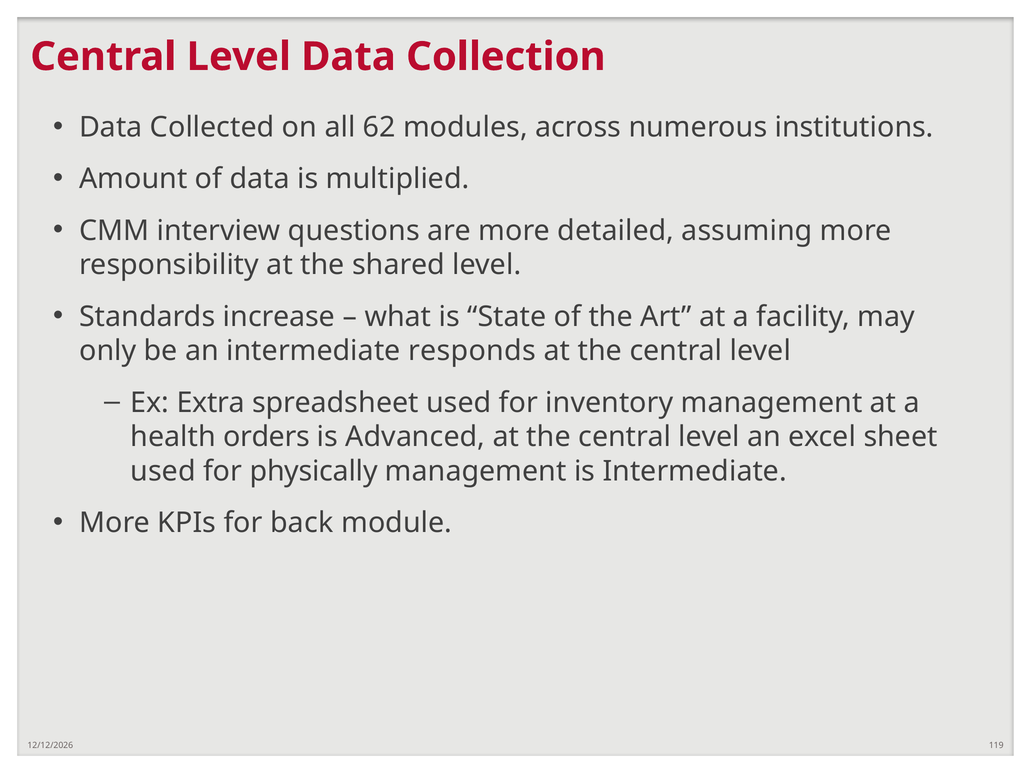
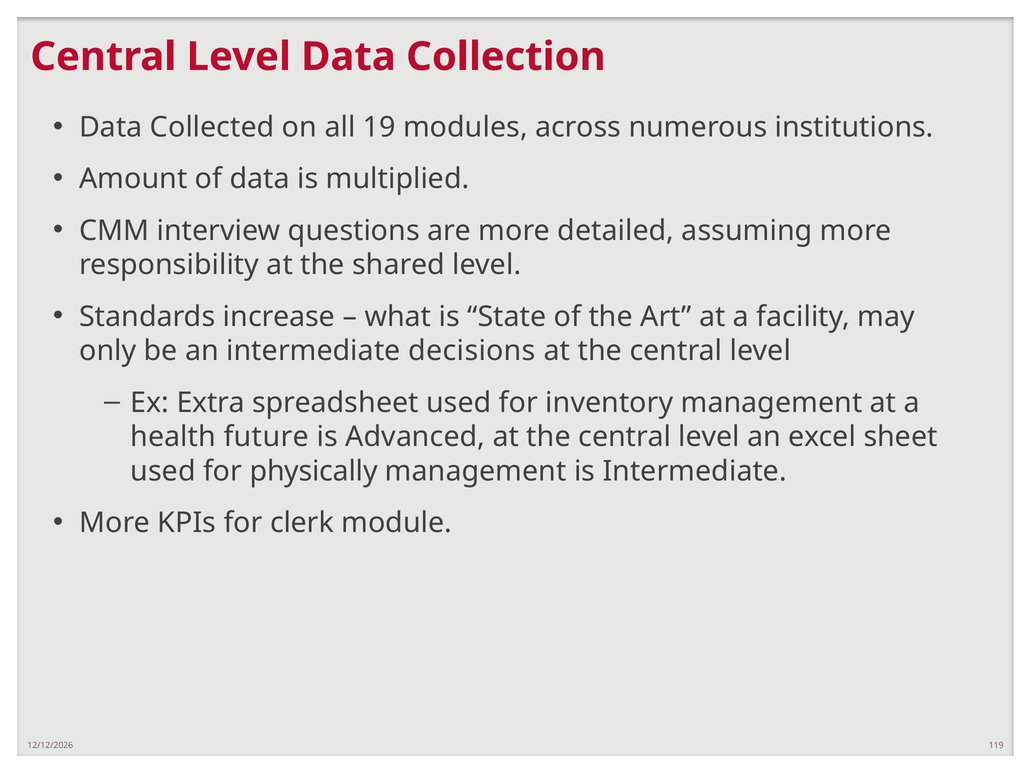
62: 62 -> 19
responds: responds -> decisions
orders: orders -> future
back: back -> clerk
